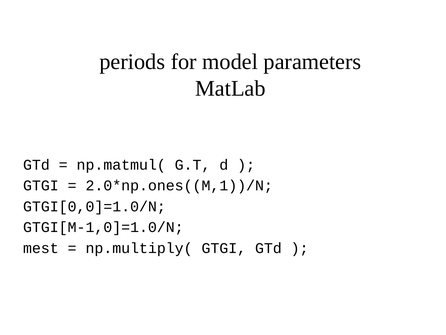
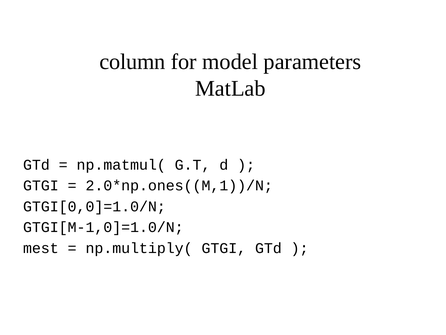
periods: periods -> column
